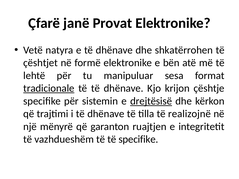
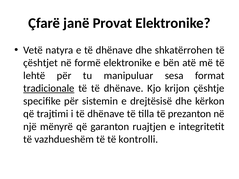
drejtësisë underline: present -> none
realizojnë: realizojnë -> prezanton
të specifike: specifike -> kontrolli
